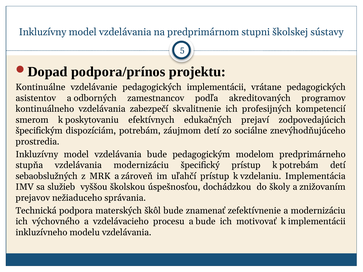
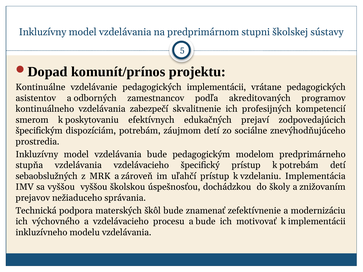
podpora/prínos: podpora/prínos -> komunít/prínos
vzdelávania modernizáciu: modernizáciu -> vzdelávacieho
sa služieb: služieb -> vyššou
